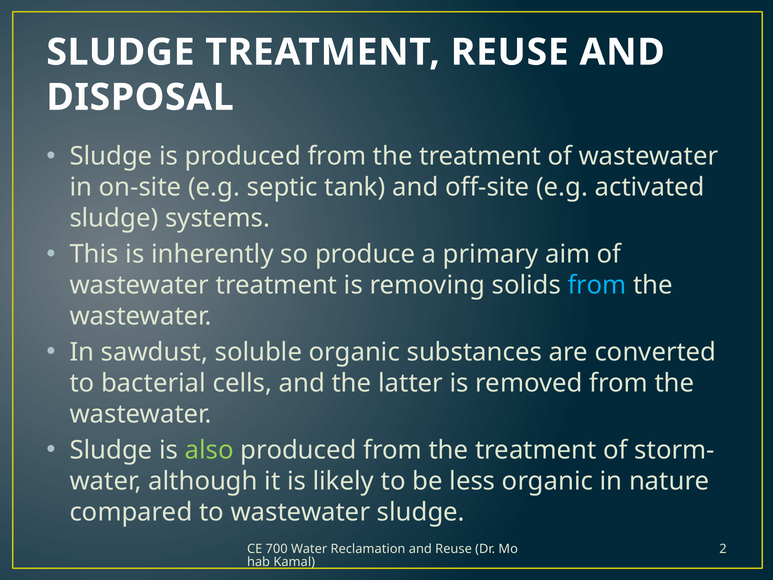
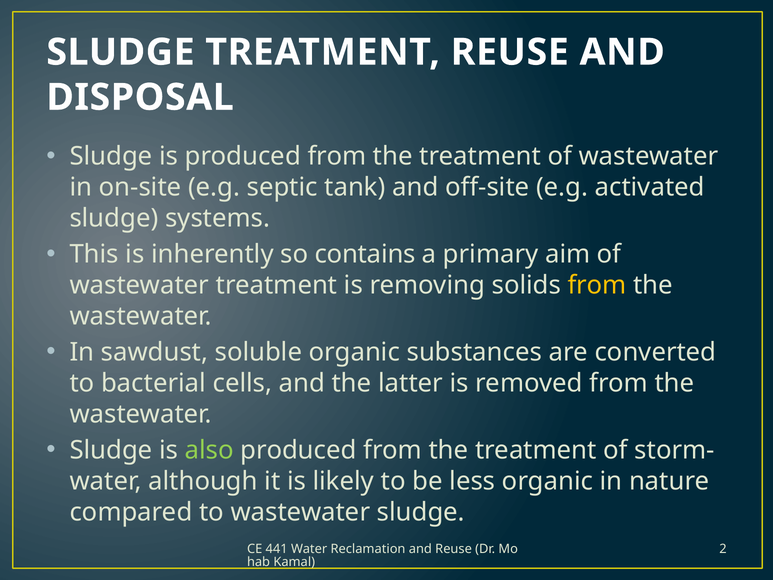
produce: produce -> contains
from at (597, 285) colour: light blue -> yellow
700: 700 -> 441
